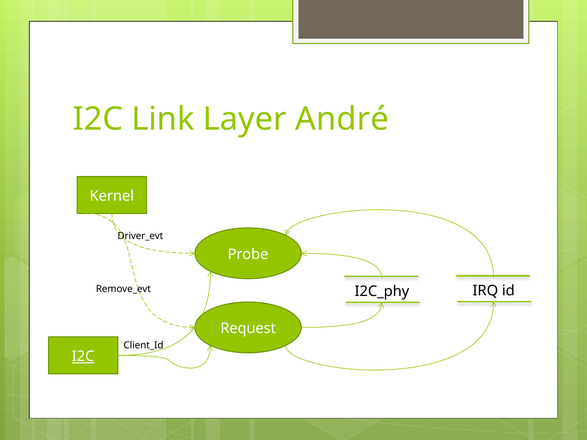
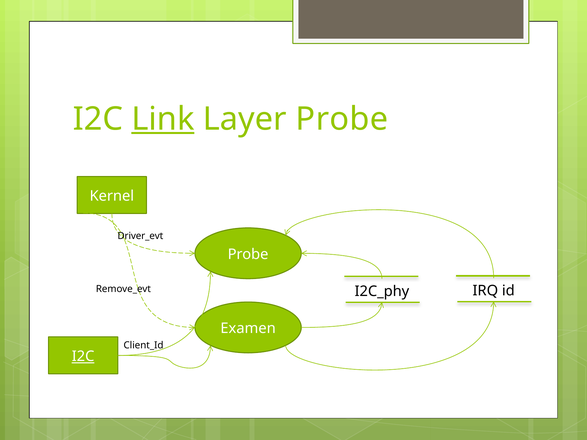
Link underline: none -> present
Layer André: André -> Probe
Request: Request -> Examen
